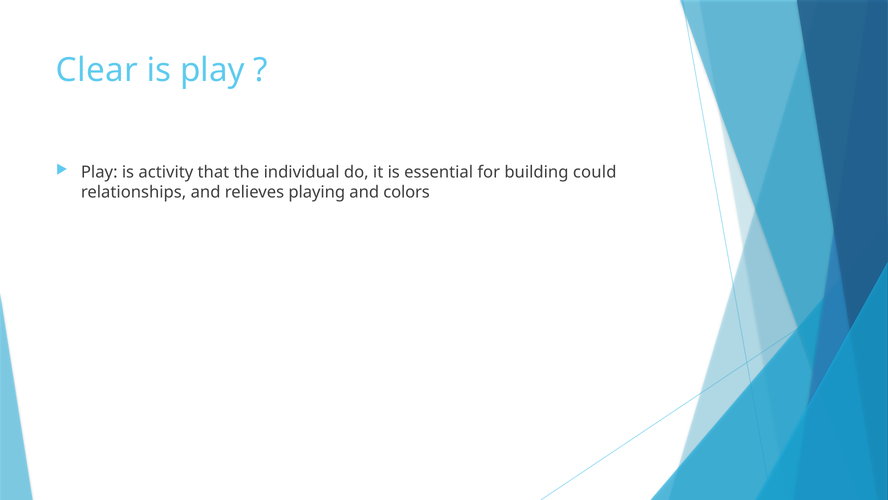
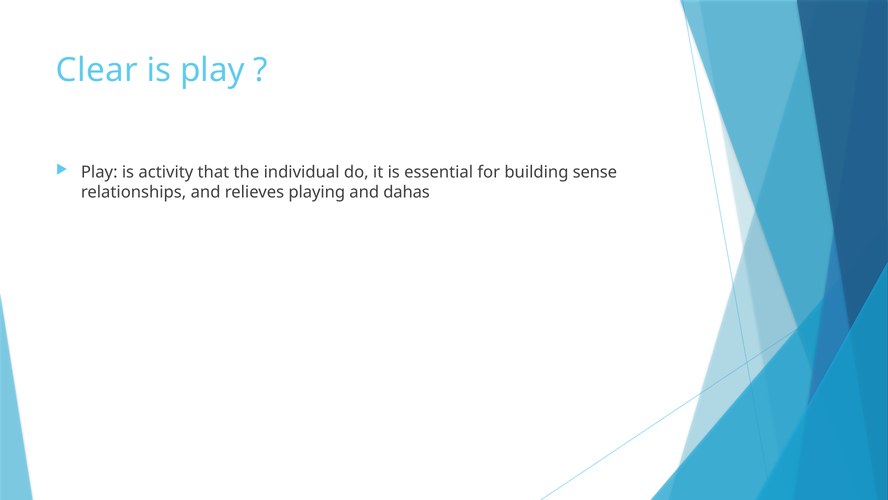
could: could -> sense
colors: colors -> dahas
